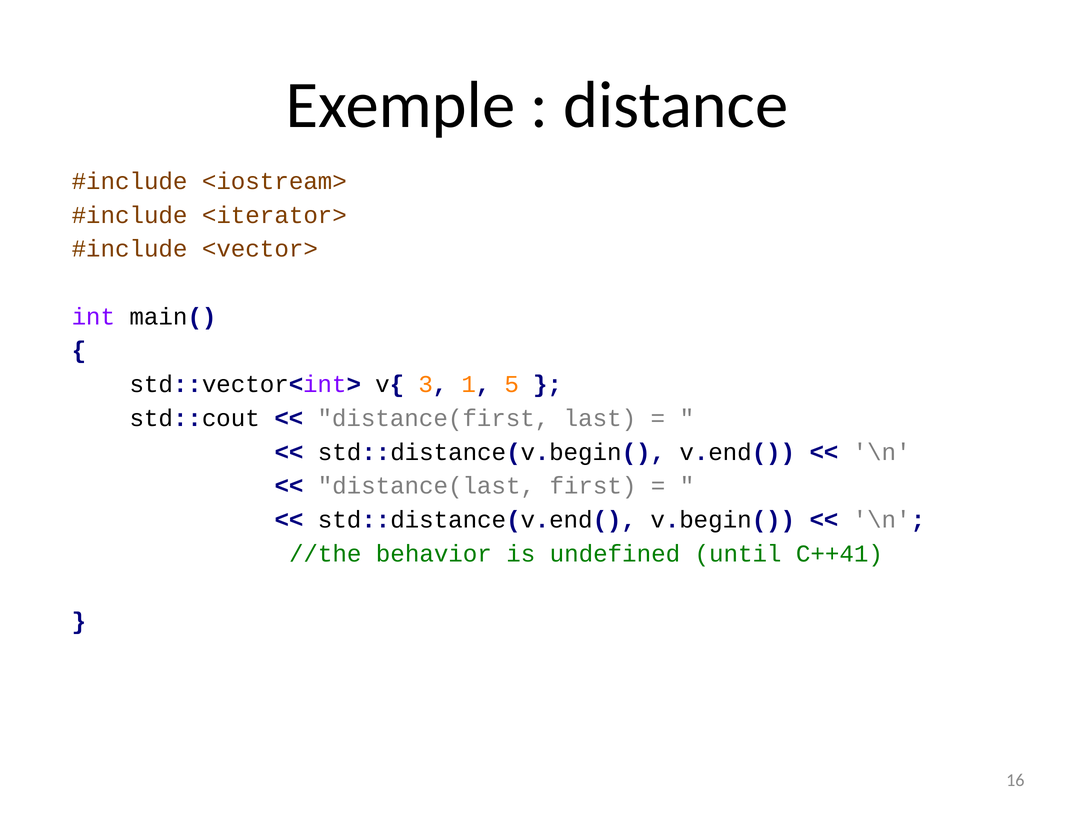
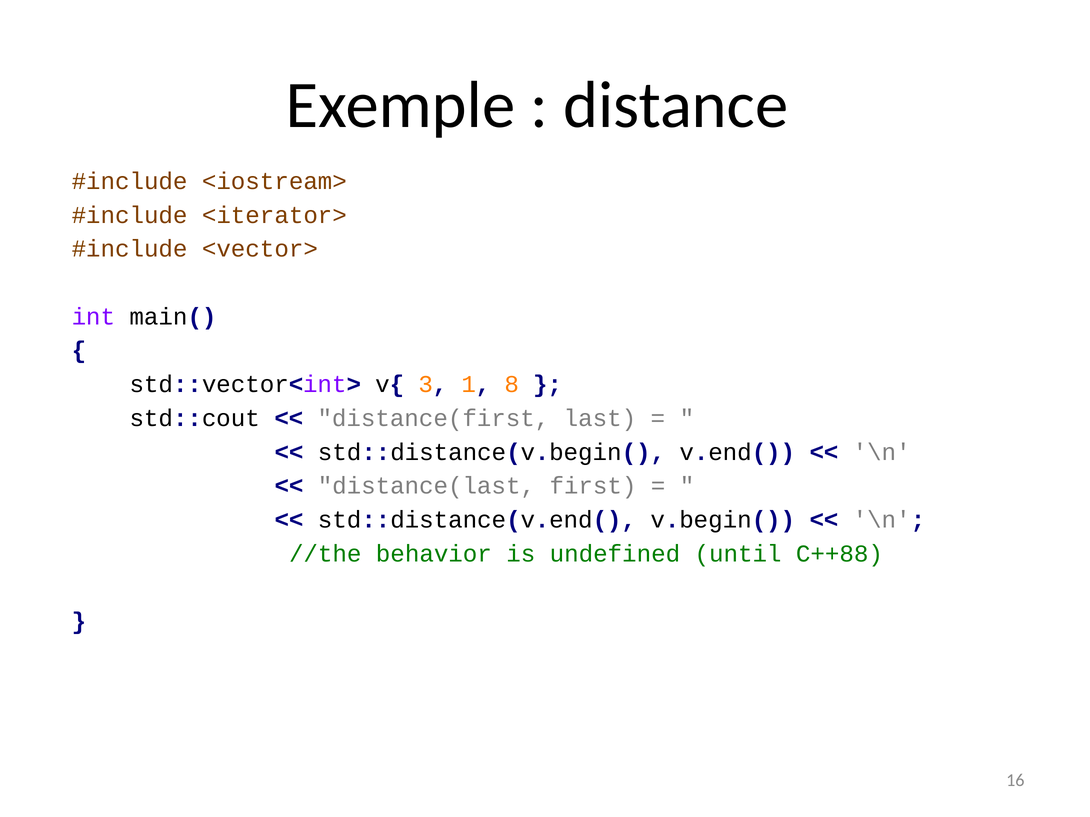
5: 5 -> 8
C++41: C++41 -> C++88
